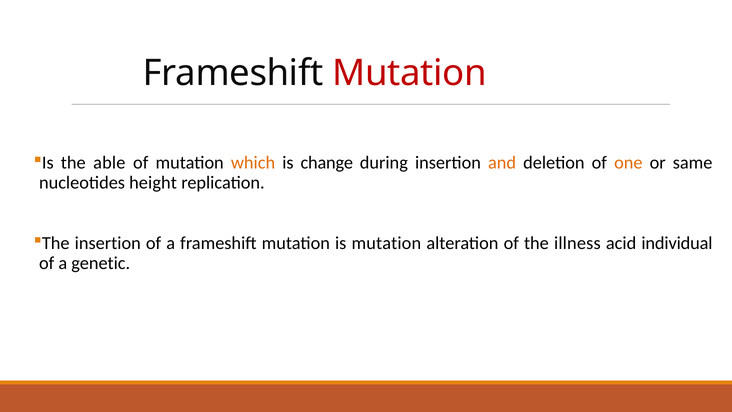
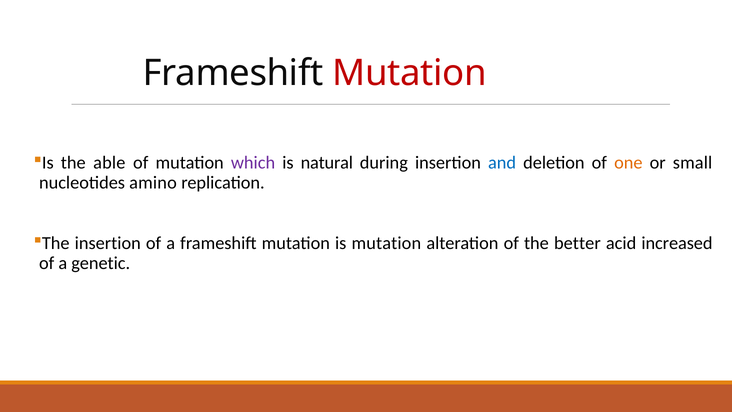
which colour: orange -> purple
change: change -> natural
and colour: orange -> blue
same: same -> small
height: height -> amino
illness: illness -> better
individual: individual -> increased
